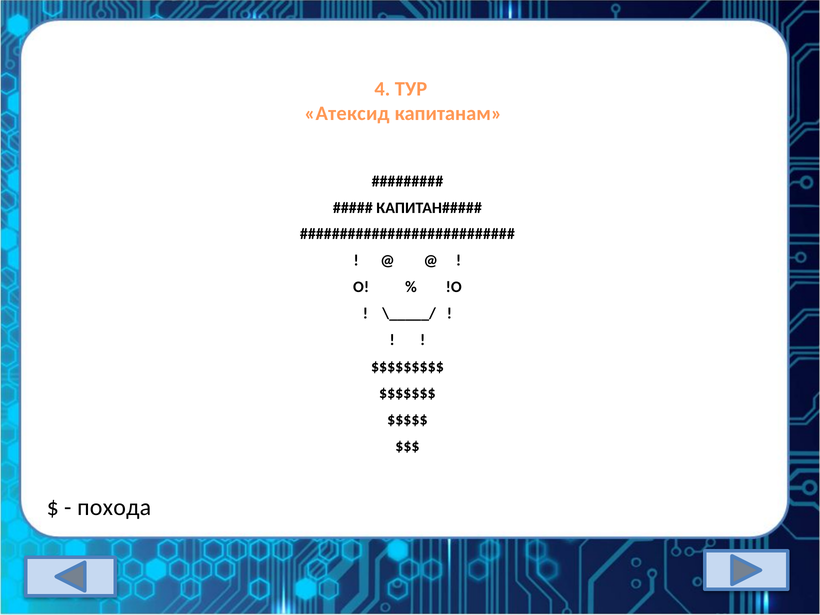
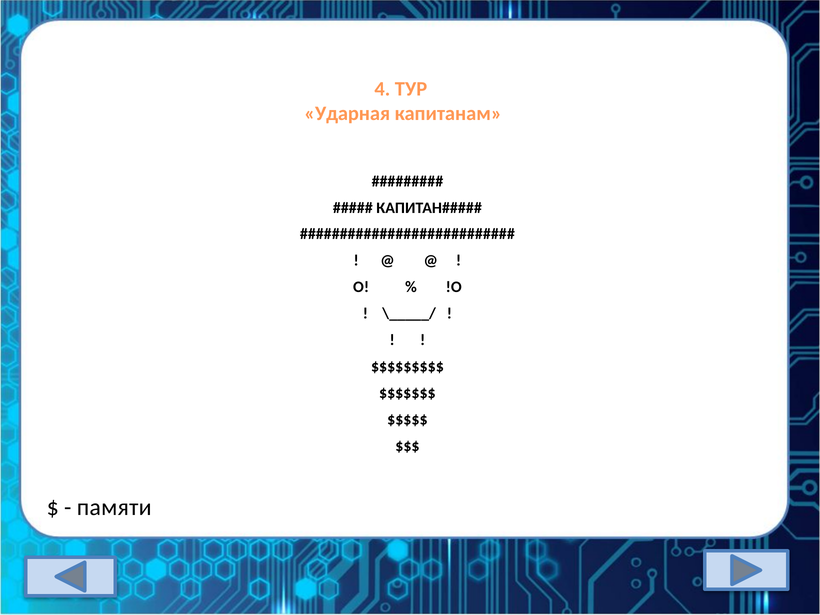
Атексид: Атексид -> Ударная
похода: похода -> памяти
